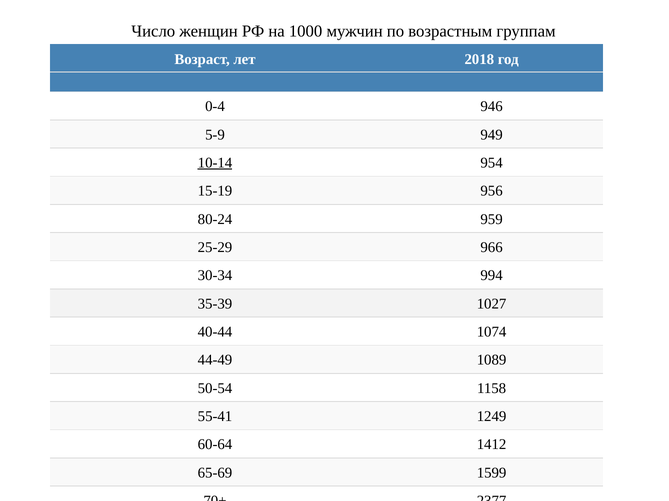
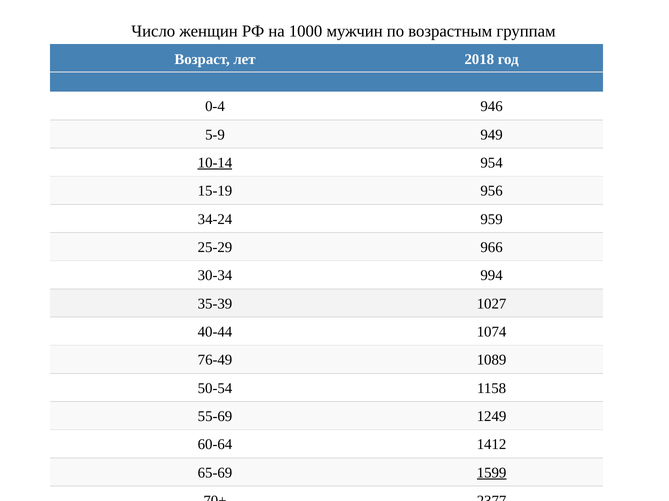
80-24: 80-24 -> 34-24
44-49: 44-49 -> 76-49
55-41: 55-41 -> 55-69
1599 underline: none -> present
